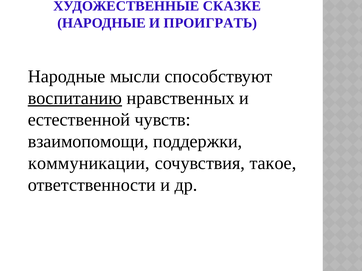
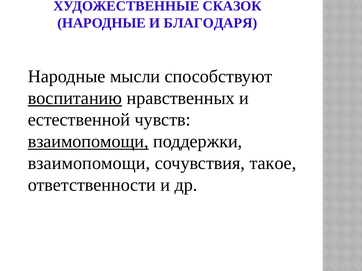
СКАЗКЕ: СКАЗКЕ -> СКАЗОК
ПРОИГРАТЬ: ПРОИГРАТЬ -> БЛАГОДАРЯ
взаимопомощи at (88, 142) underline: none -> present
коммуникации at (89, 163): коммуникации -> взаимопомощи
